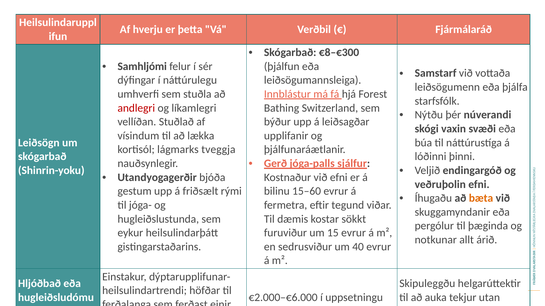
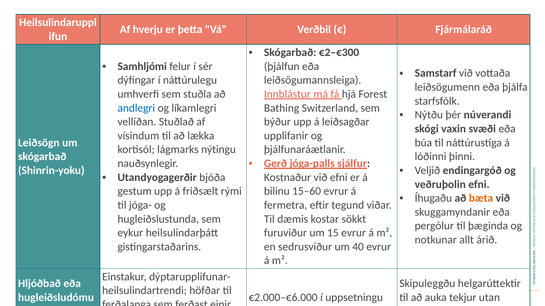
€8–€300: €8–€300 -> €2–€300
andlegri colour: red -> blue
tveggja: tveggja -> nýtingu
